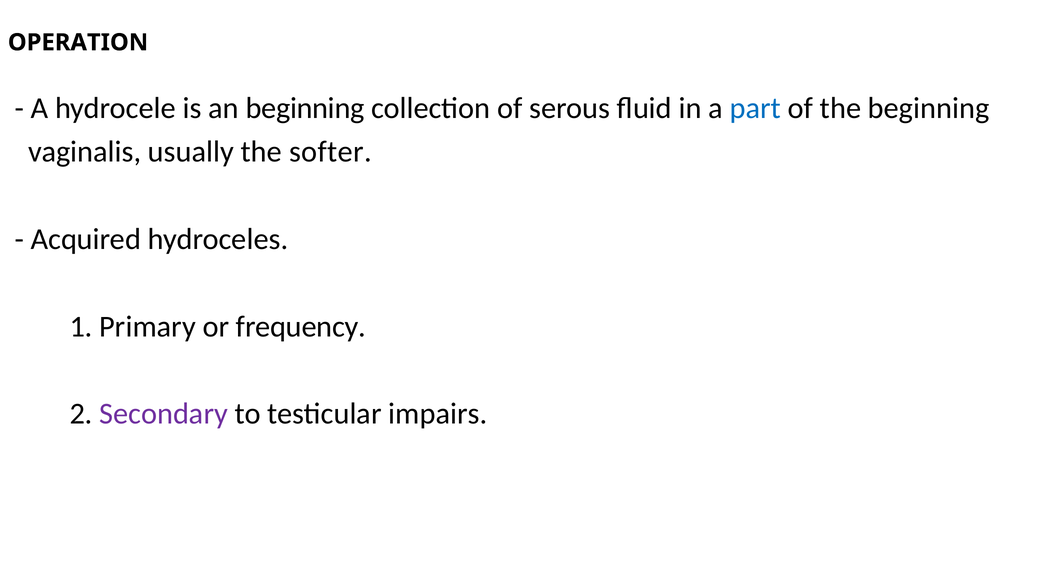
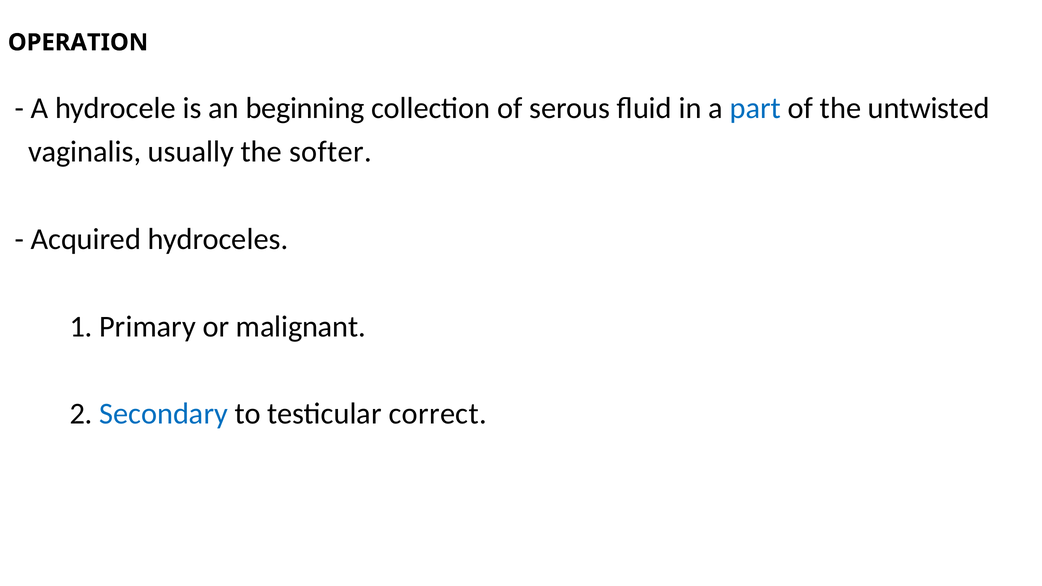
the beginning: beginning -> untwisted
frequency: frequency -> malignant
Secondary colour: purple -> blue
impairs: impairs -> correct
